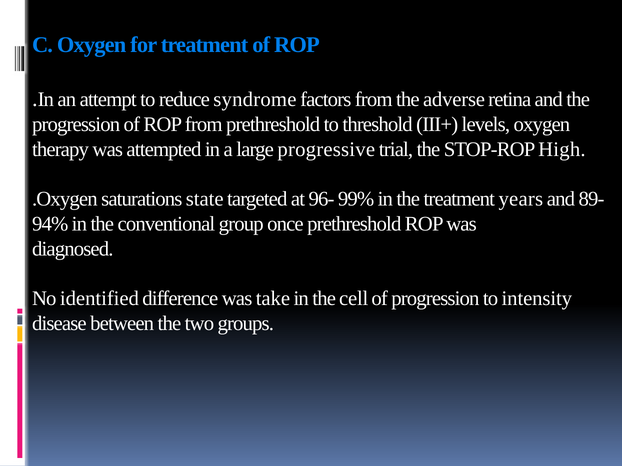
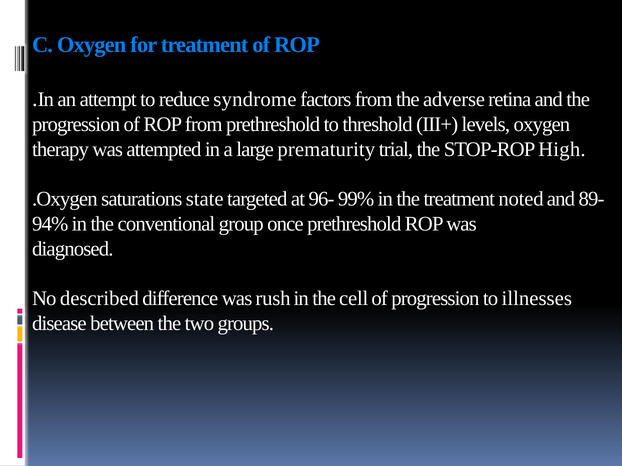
progressive: progressive -> prematurity
years: years -> noted
identified: identified -> described
take: take -> rush
intensity: intensity -> illnesses
